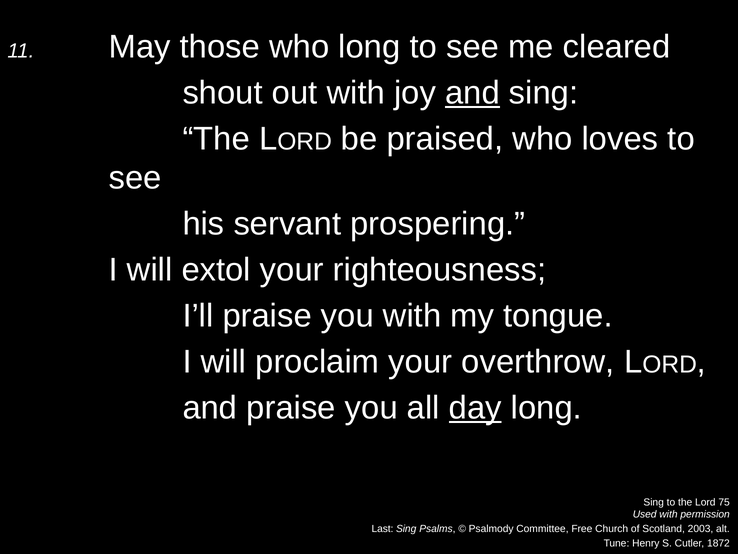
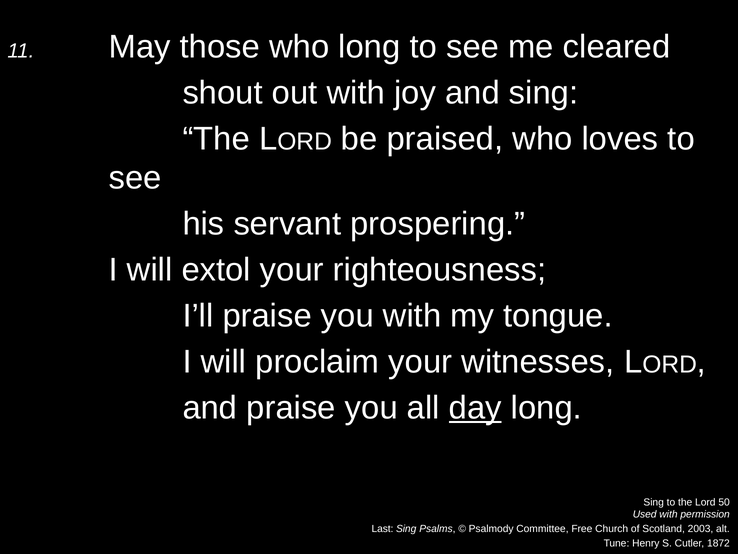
and at (473, 93) underline: present -> none
overthrow: overthrow -> witnesses
75: 75 -> 50
